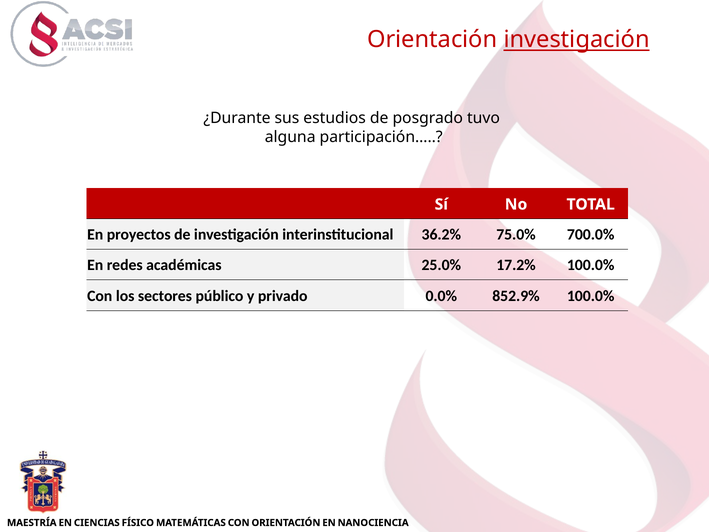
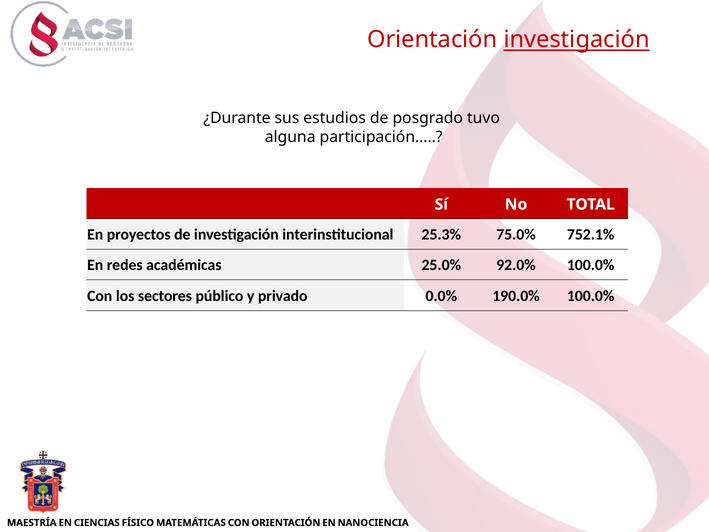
36.2%: 36.2% -> 25.3%
700.0%: 700.0% -> 752.1%
17.2%: 17.2% -> 92.0%
852.9%: 852.9% -> 190.0%
